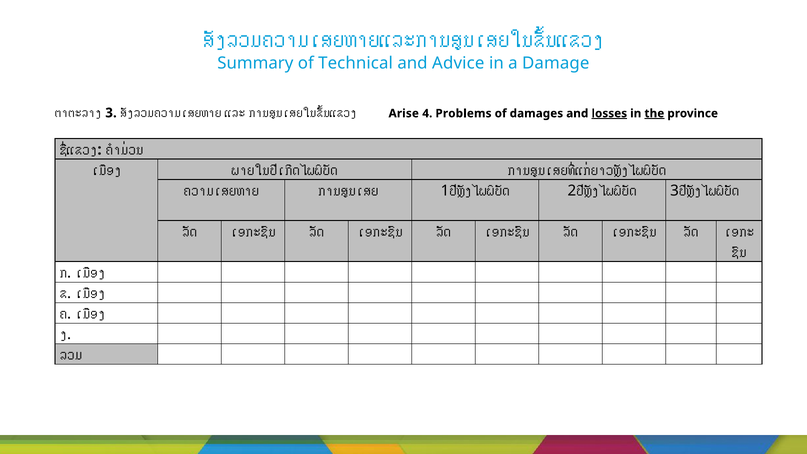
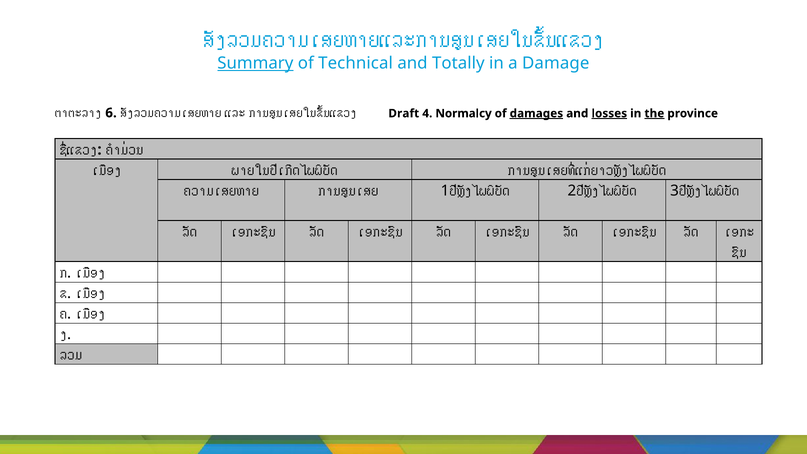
Summary underline: none -> present
Advice: Advice -> Totally
3 at (111, 113): 3 -> 6
Arise: Arise -> Draft
Problems: Problems -> Normalcy
damages underline: none -> present
